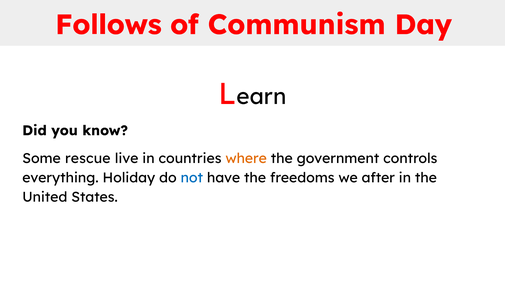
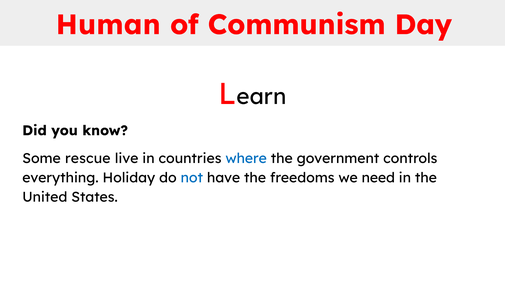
Follows: Follows -> Human
where colour: orange -> blue
after: after -> need
